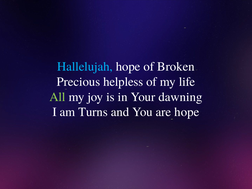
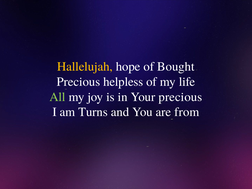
Hallelujah colour: light blue -> yellow
Broken: Broken -> Bought
Your dawning: dawning -> precious
are hope: hope -> from
